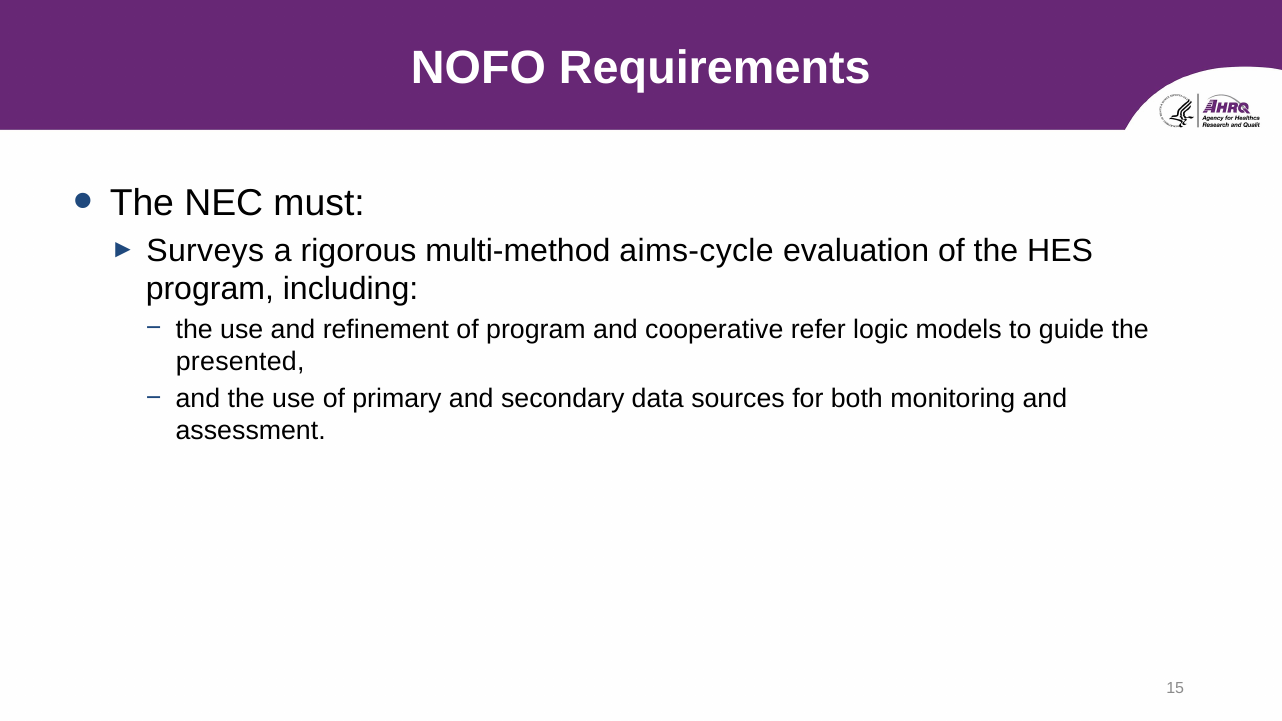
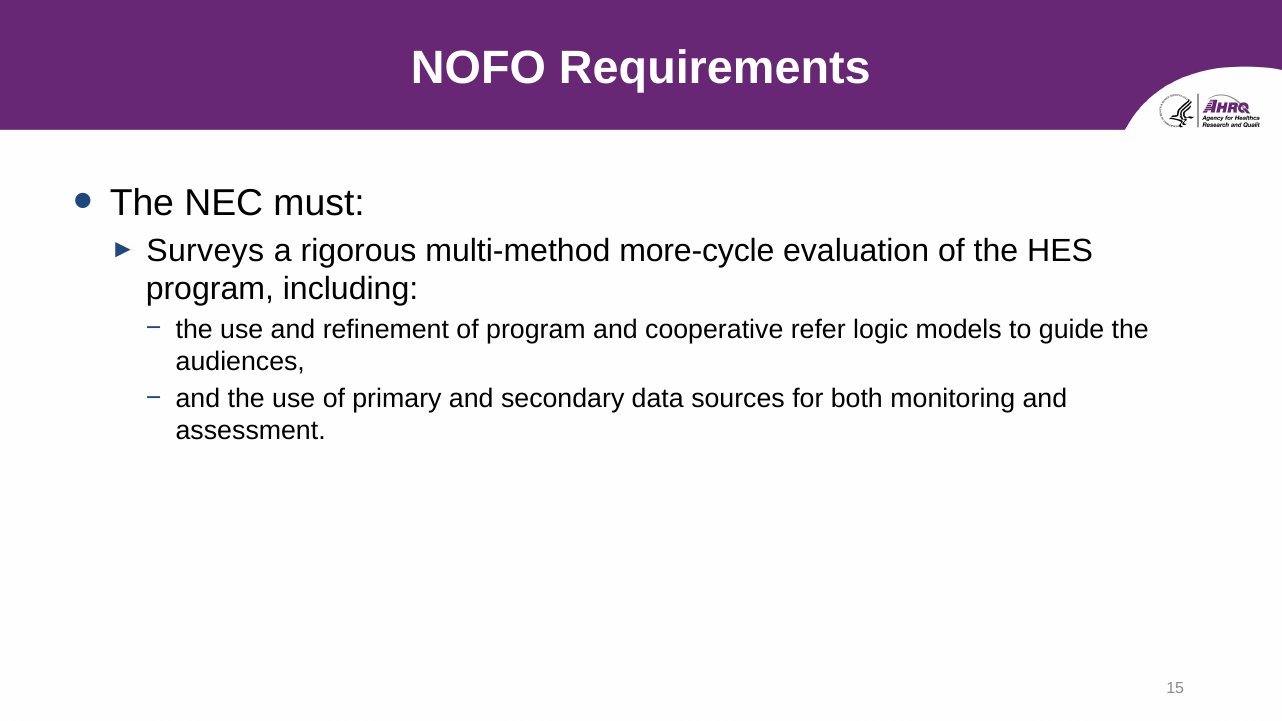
aims-cycle: aims-cycle -> more-cycle
presented: presented -> audiences
